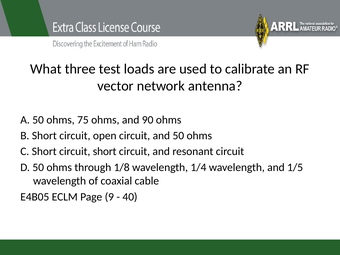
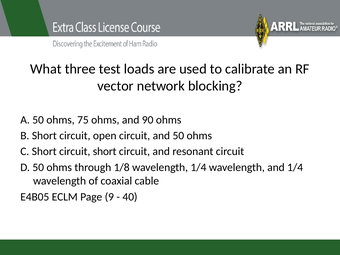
antenna: antenna -> blocking
and 1/5: 1/5 -> 1/4
